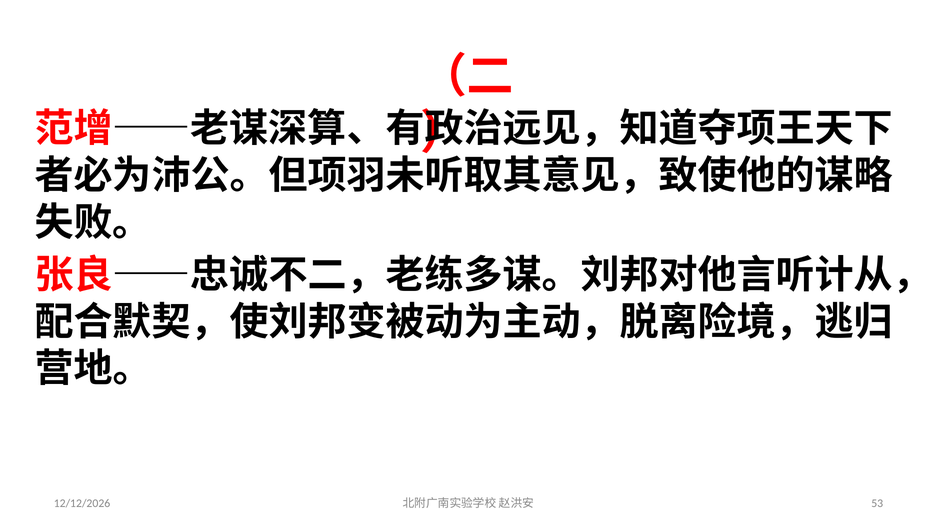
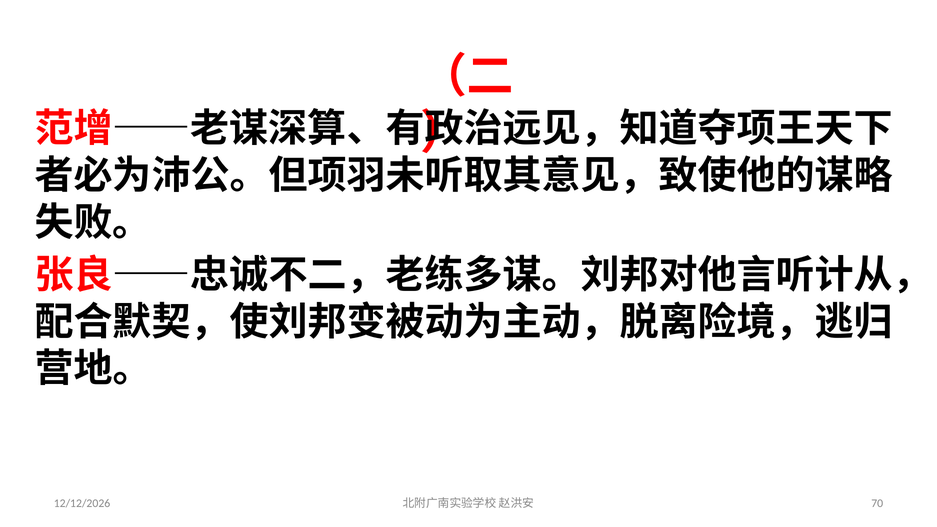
53: 53 -> 70
